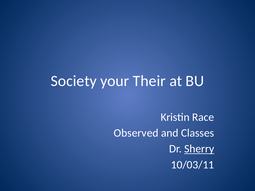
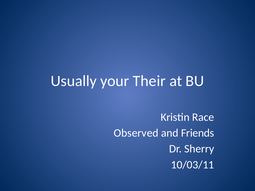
Society: Society -> Usually
Classes: Classes -> Friends
Sherry underline: present -> none
